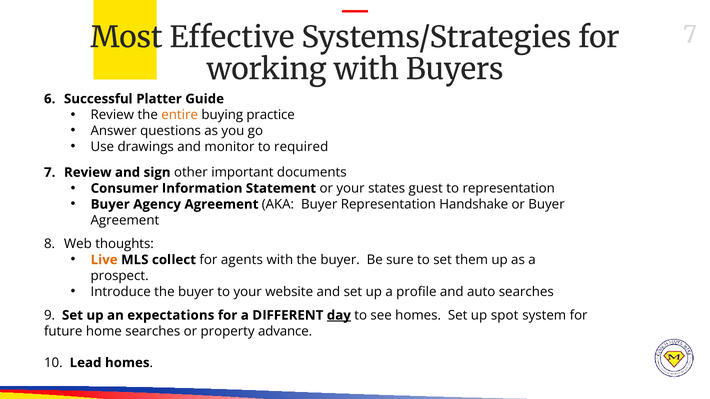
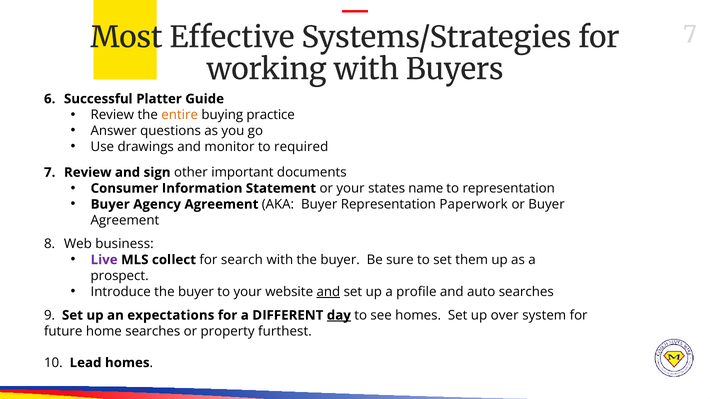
guest: guest -> name
Handshake: Handshake -> Paperwork
thoughts: thoughts -> business
Live colour: orange -> purple
agents: agents -> search
and at (328, 292) underline: none -> present
spot: spot -> over
advance: advance -> furthest
